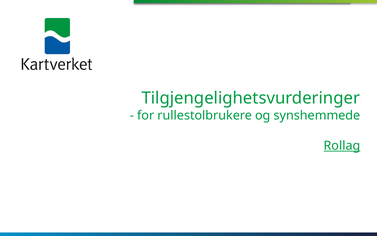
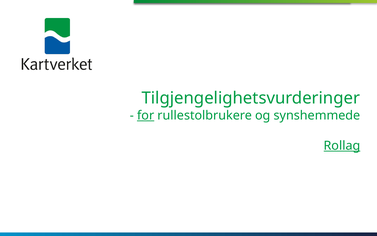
for underline: none -> present
